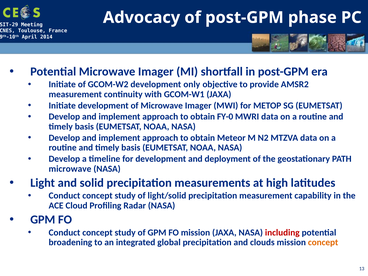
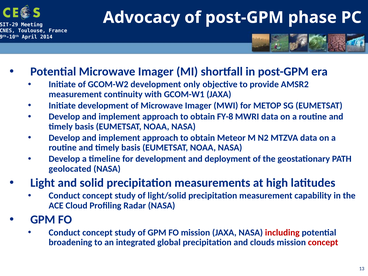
FY-0: FY-0 -> FY-8
microwave at (70, 169): microwave -> geolocated
concept at (323, 242) colour: orange -> red
